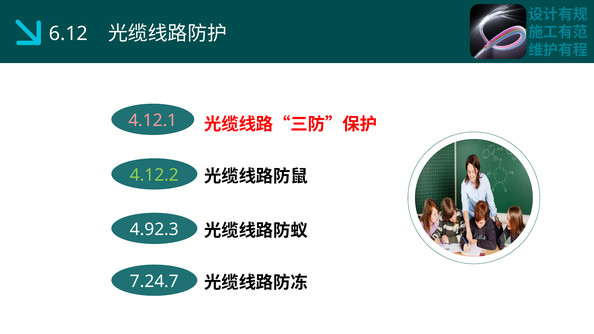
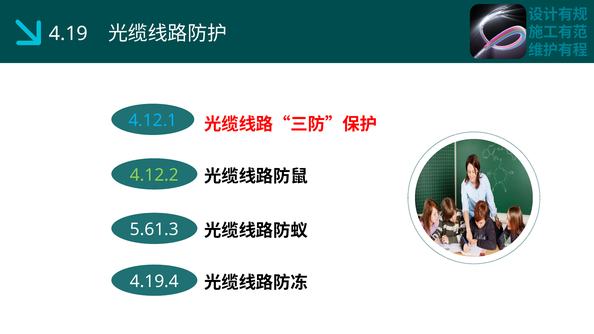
6.12: 6.12 -> 4.19
4.12.1 colour: pink -> light blue
4.92.3: 4.92.3 -> 5.61.3
7.24.7: 7.24.7 -> 4.19.4
